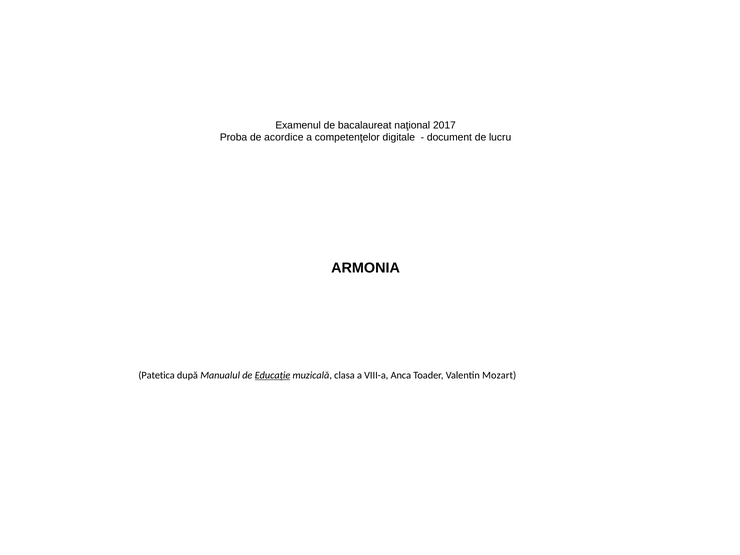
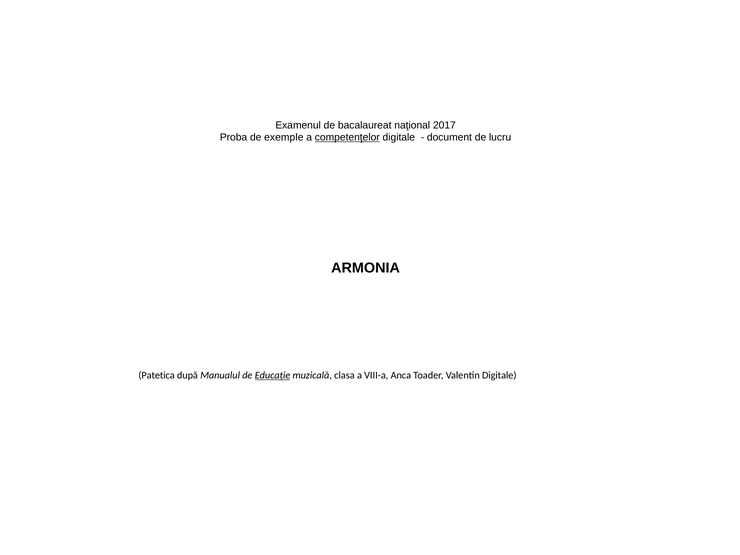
acordice: acordice -> exemple
competenţelor underline: none -> present
Valentin Mozart: Mozart -> Digitale
